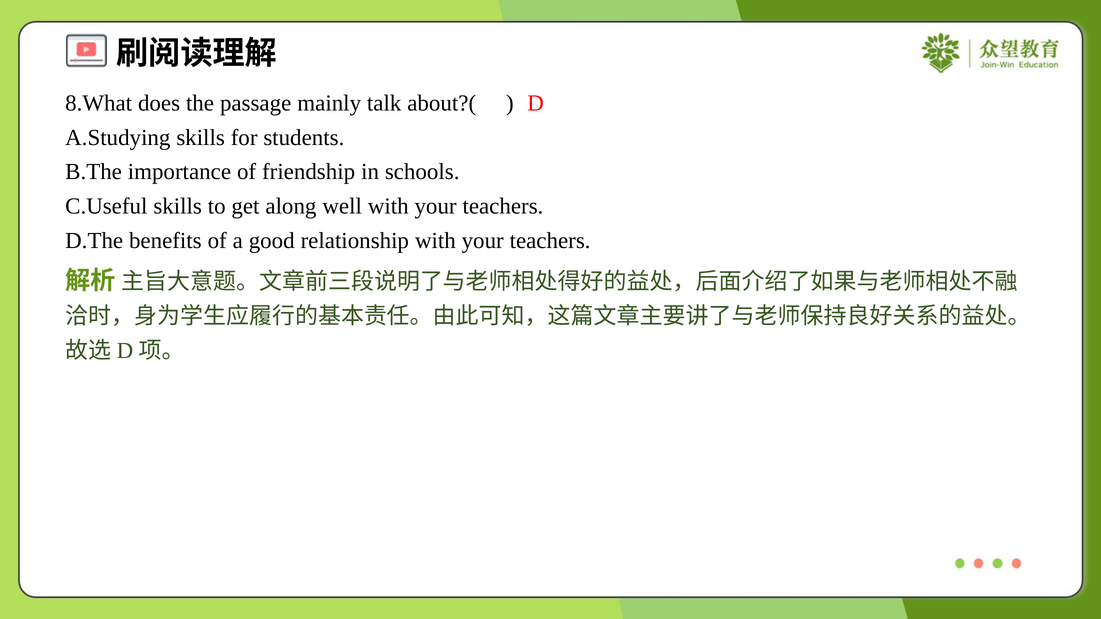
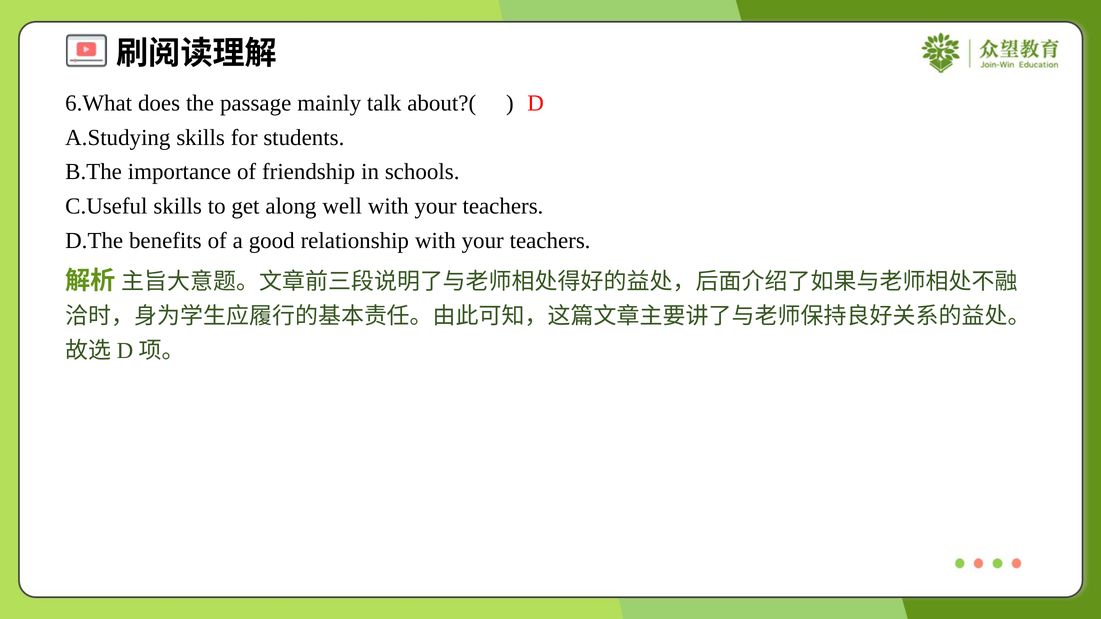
8.What: 8.What -> 6.What
